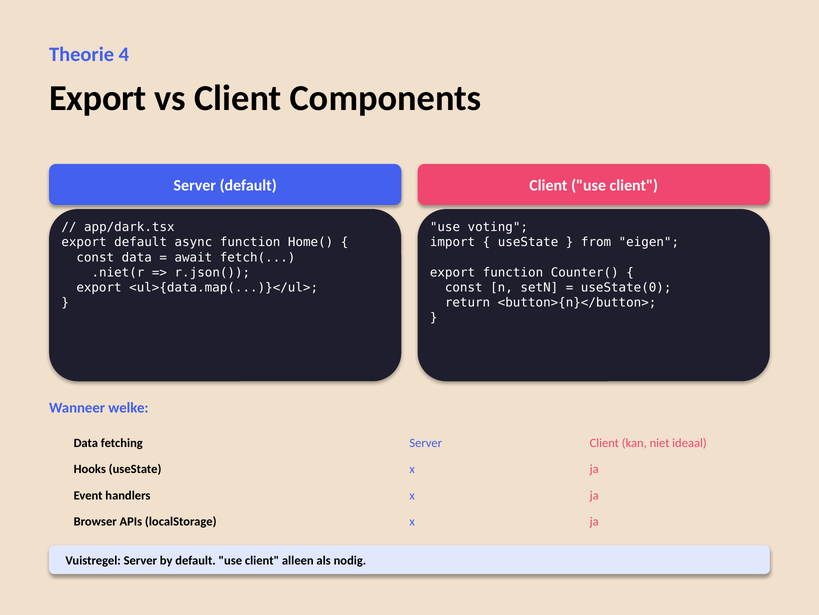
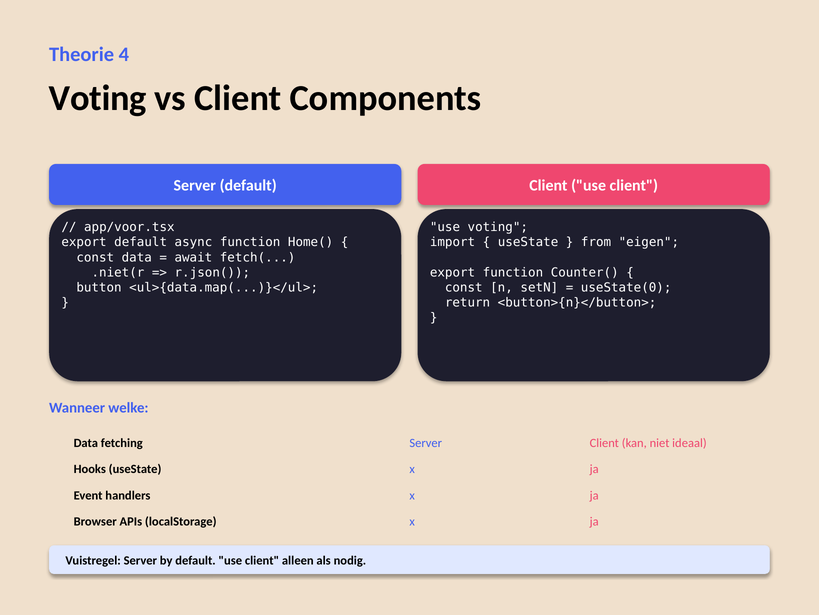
Export at (98, 98): Export -> Voting
app/dark.tsx: app/dark.tsx -> app/voor.tsx
export at (99, 287): export -> button
